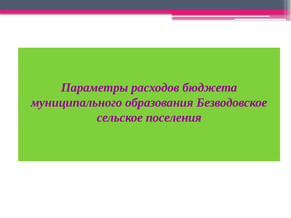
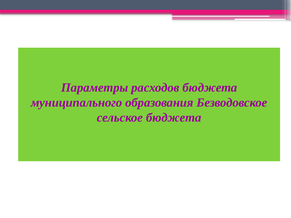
сельское поселения: поселения -> бюджета
